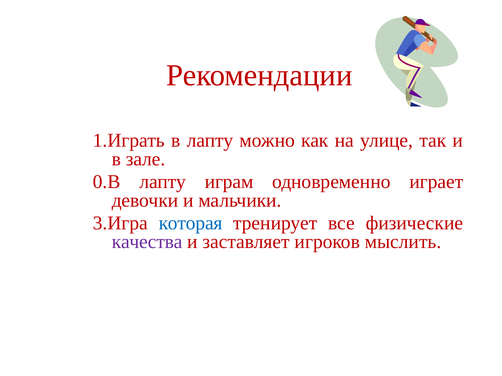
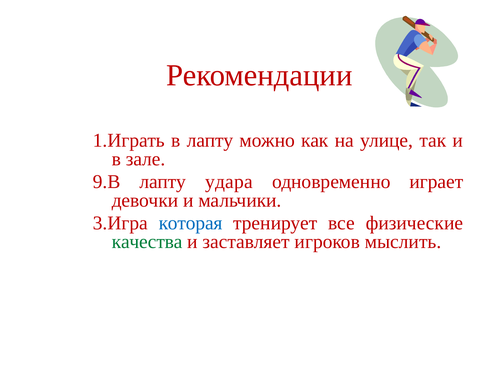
0.В: 0.В -> 9.В
играм: играм -> удара
качества colour: purple -> green
